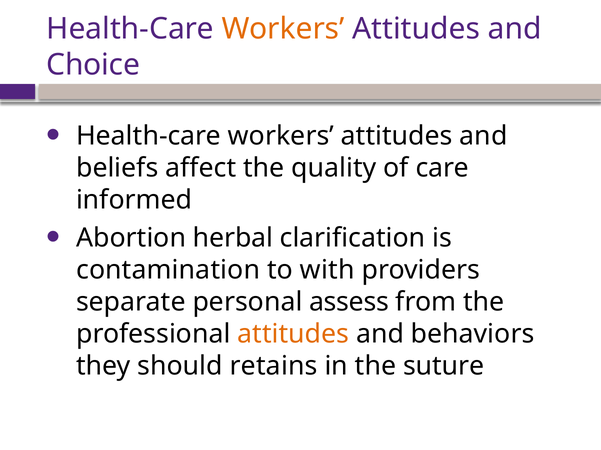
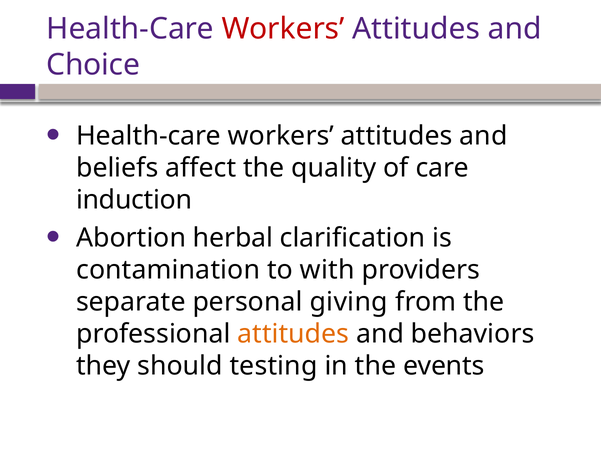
Workers at (283, 29) colour: orange -> red
informed: informed -> induction
assess: assess -> giving
retains: retains -> testing
suture: suture -> events
